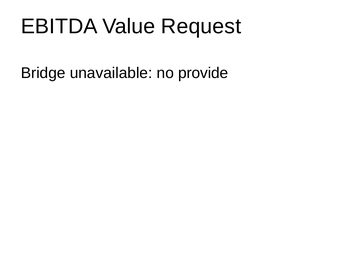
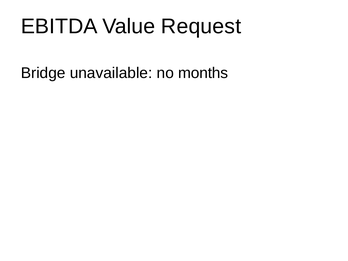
provide: provide -> months
